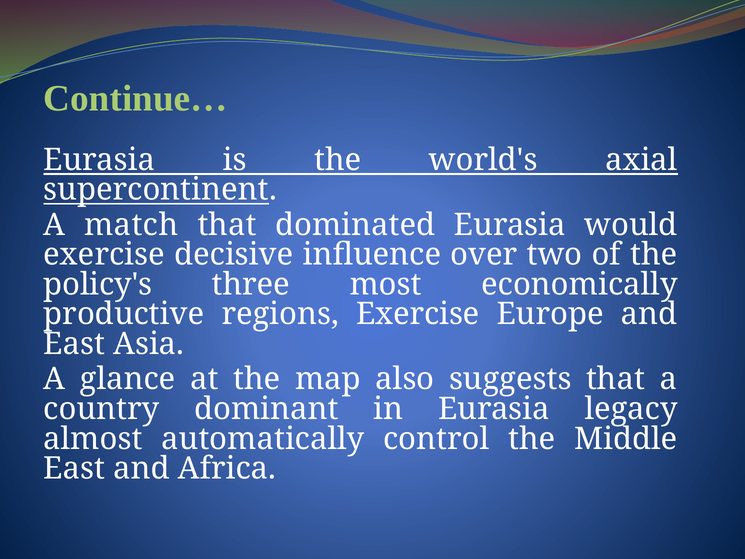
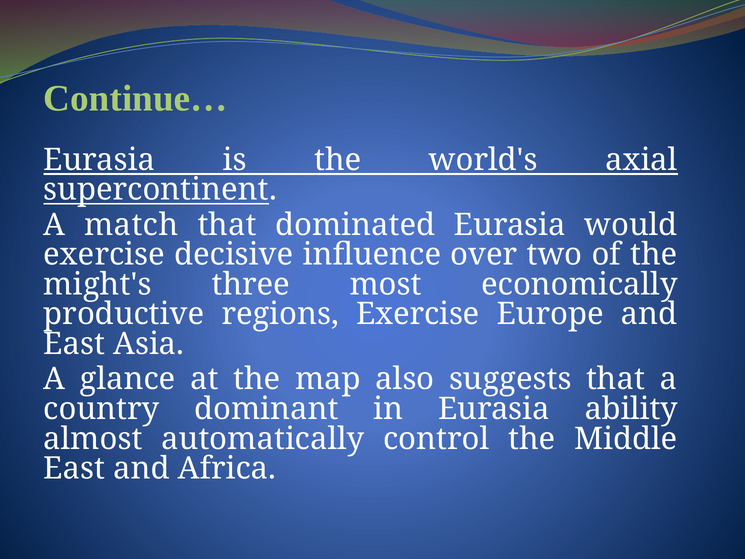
policy's: policy's -> might's
legacy: legacy -> ability
